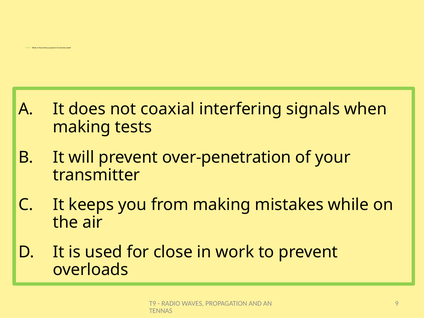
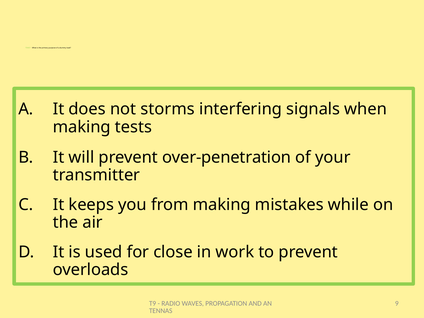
coaxial: coaxial -> storms
